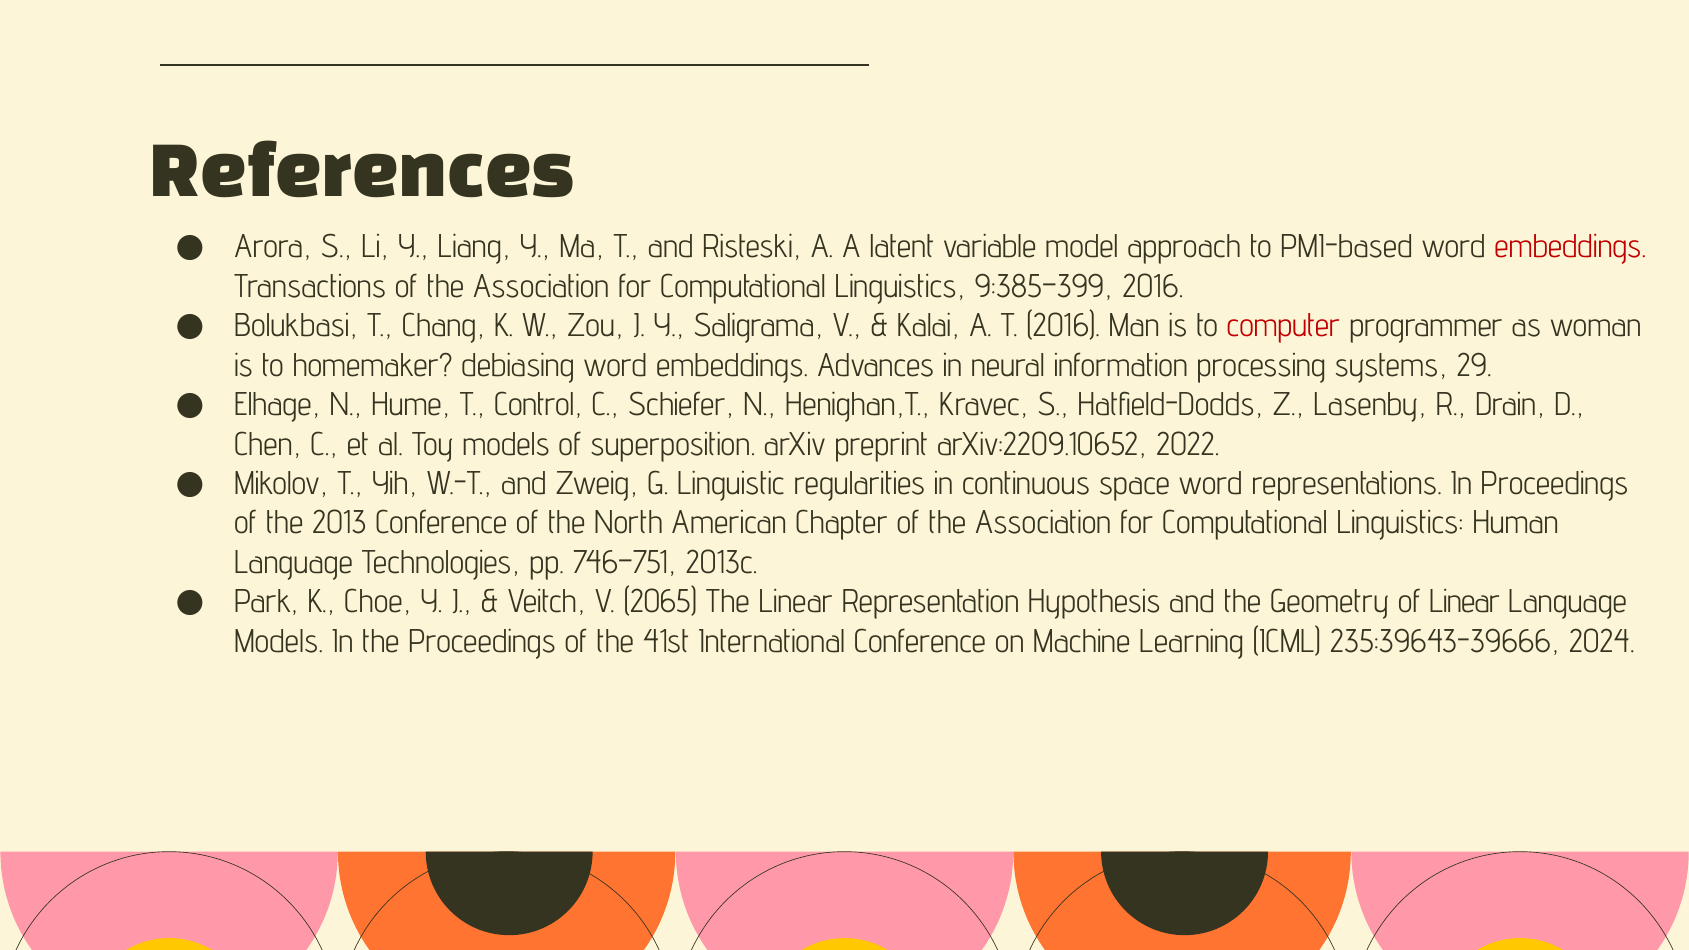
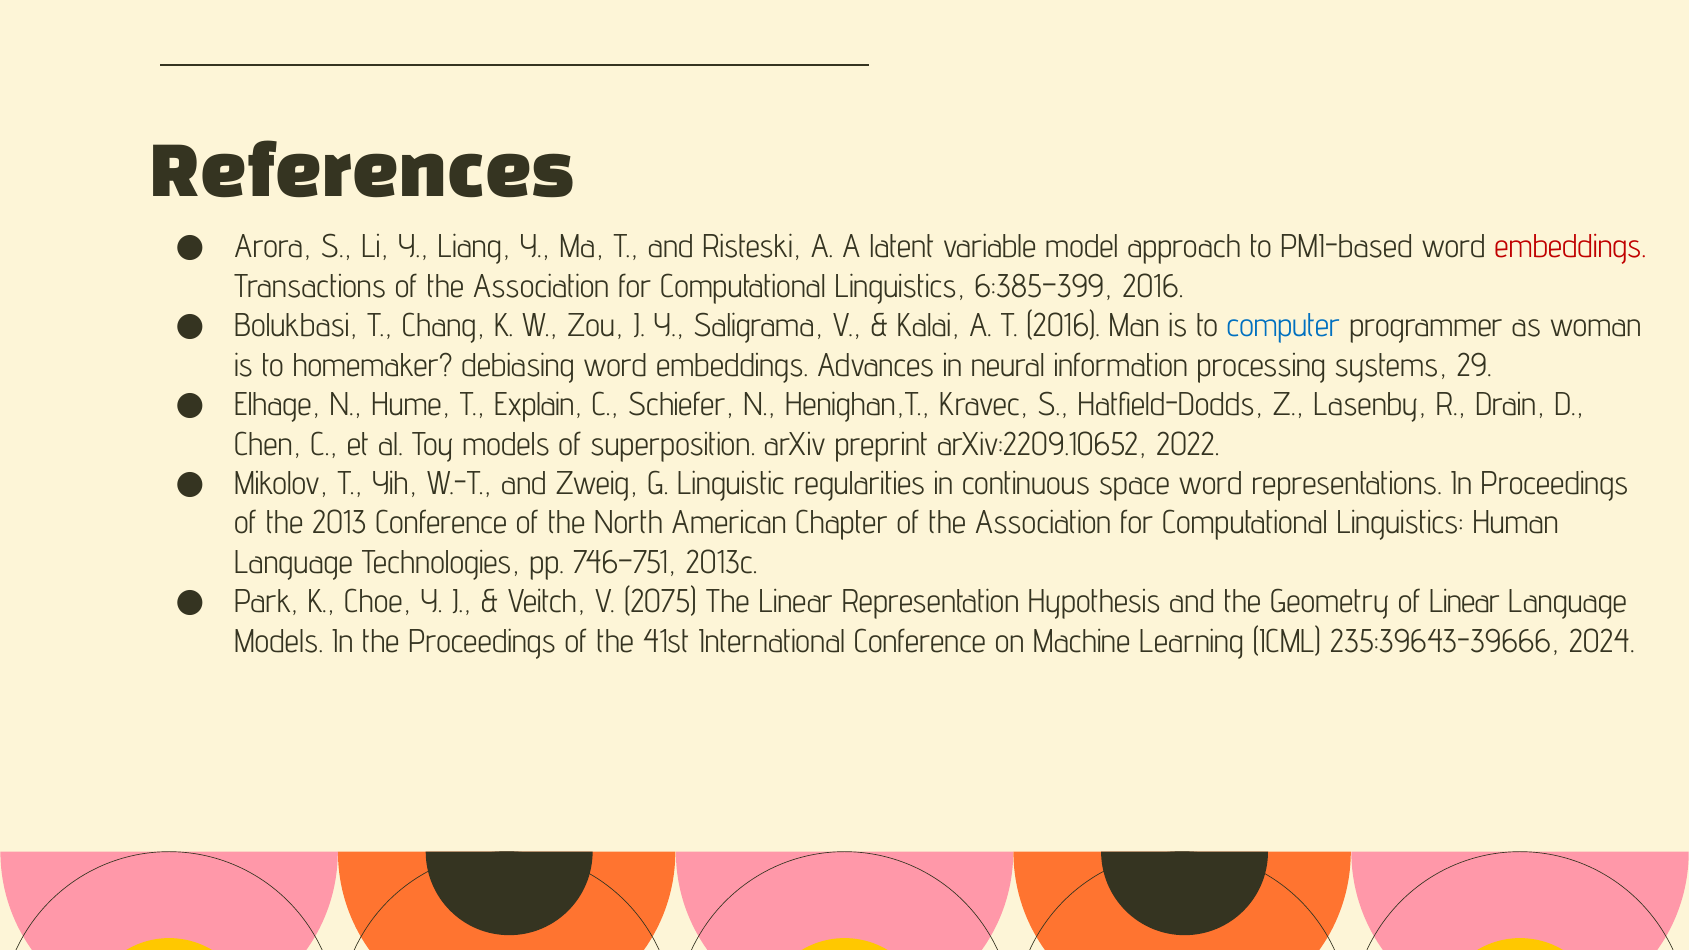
9:385–399: 9:385–399 -> 6:385–399
computer colour: red -> blue
Control: Control -> Explain
2065: 2065 -> 2075
